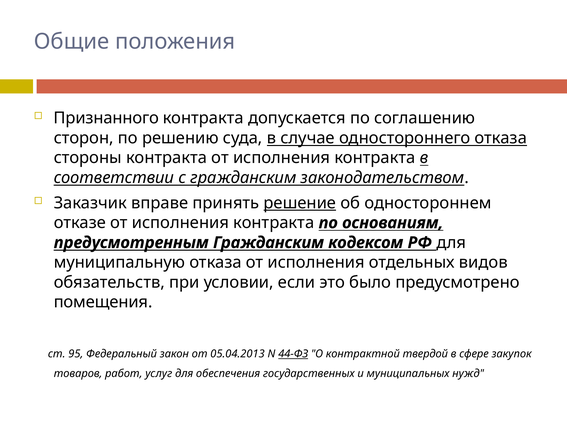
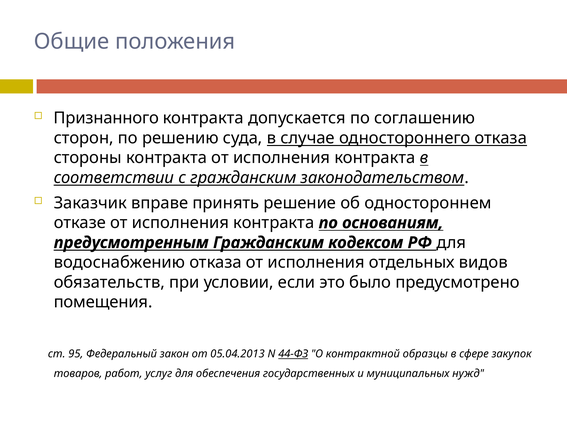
решение underline: present -> none
муниципальную: муниципальную -> водоснабжению
твердой: твердой -> образцы
